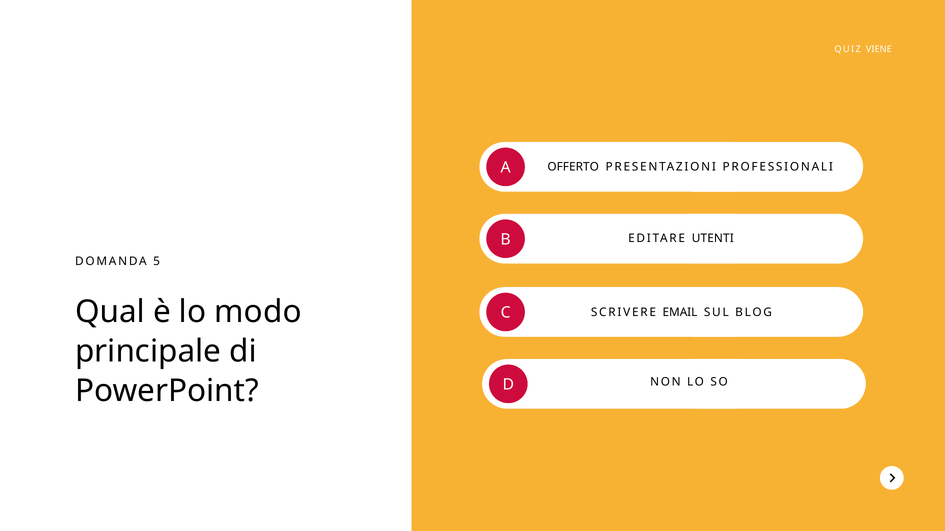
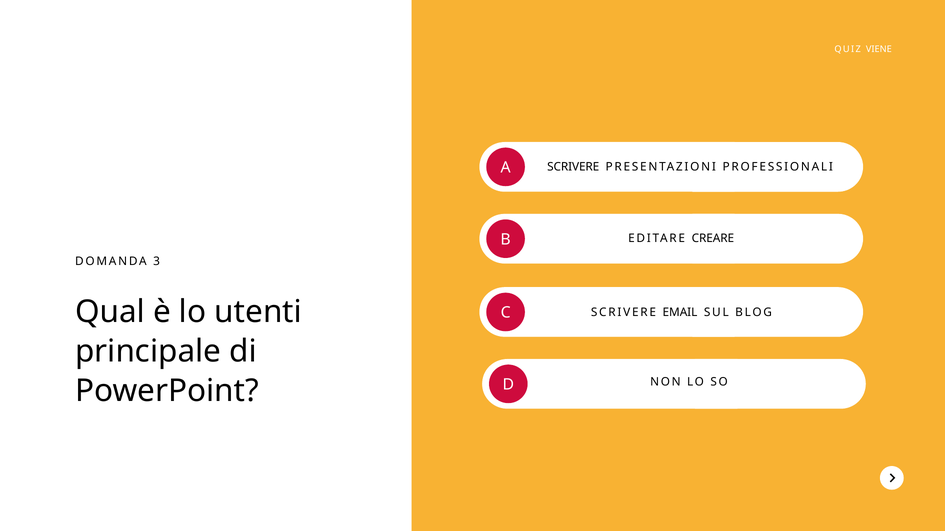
OFFERTO at (573, 167): OFFERTO -> SCRIVERE
UTENTI: UTENTI -> CREARE
5: 5 -> 3
modo: modo -> utenti
